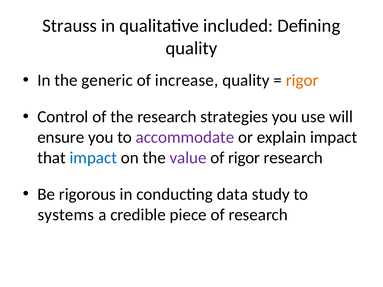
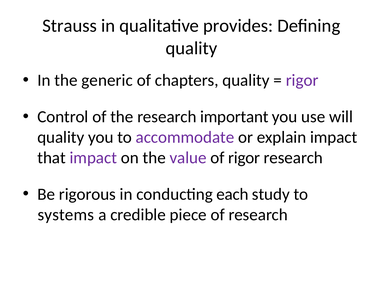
included: included -> provides
increase: increase -> chapters
rigor at (302, 80) colour: orange -> purple
strategies: strategies -> important
ensure at (61, 137): ensure -> quality
impact at (93, 158) colour: blue -> purple
data: data -> each
